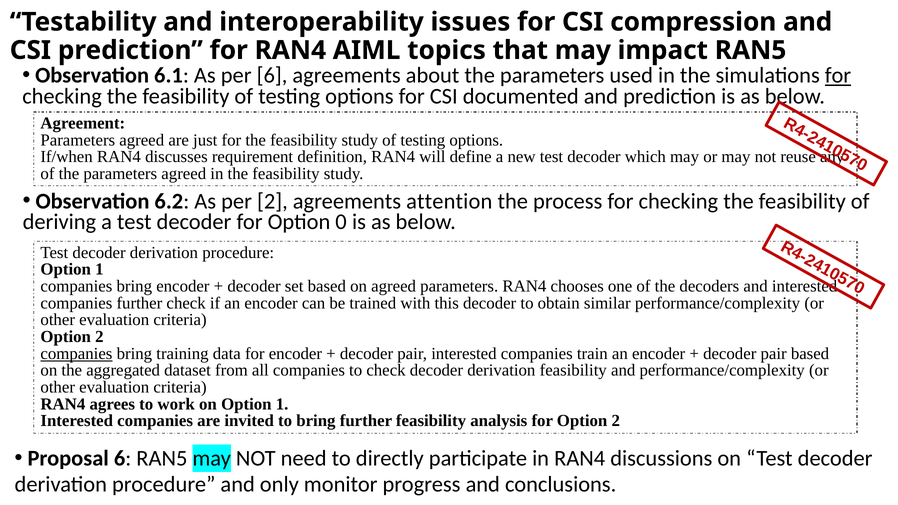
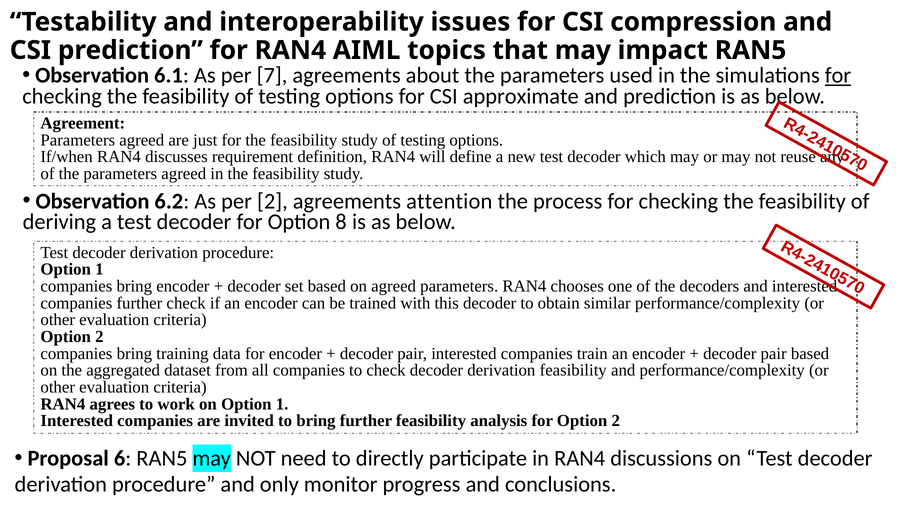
per 6: 6 -> 7
documented: documented -> approximate
Option 0: 0 -> 8
companies at (76, 354) underline: present -> none
